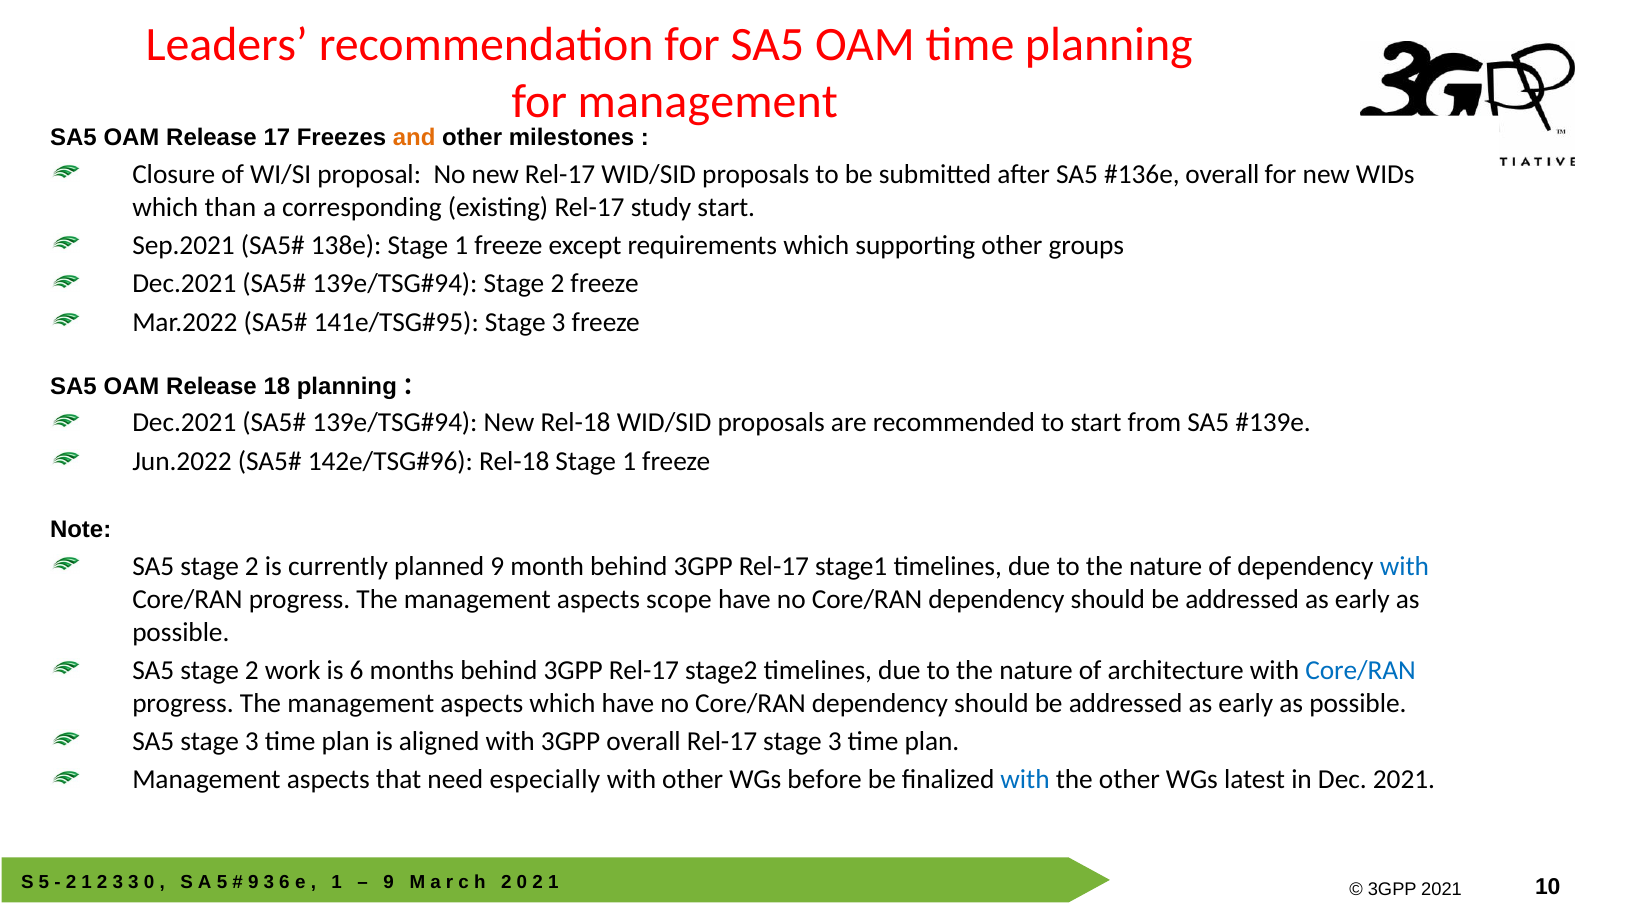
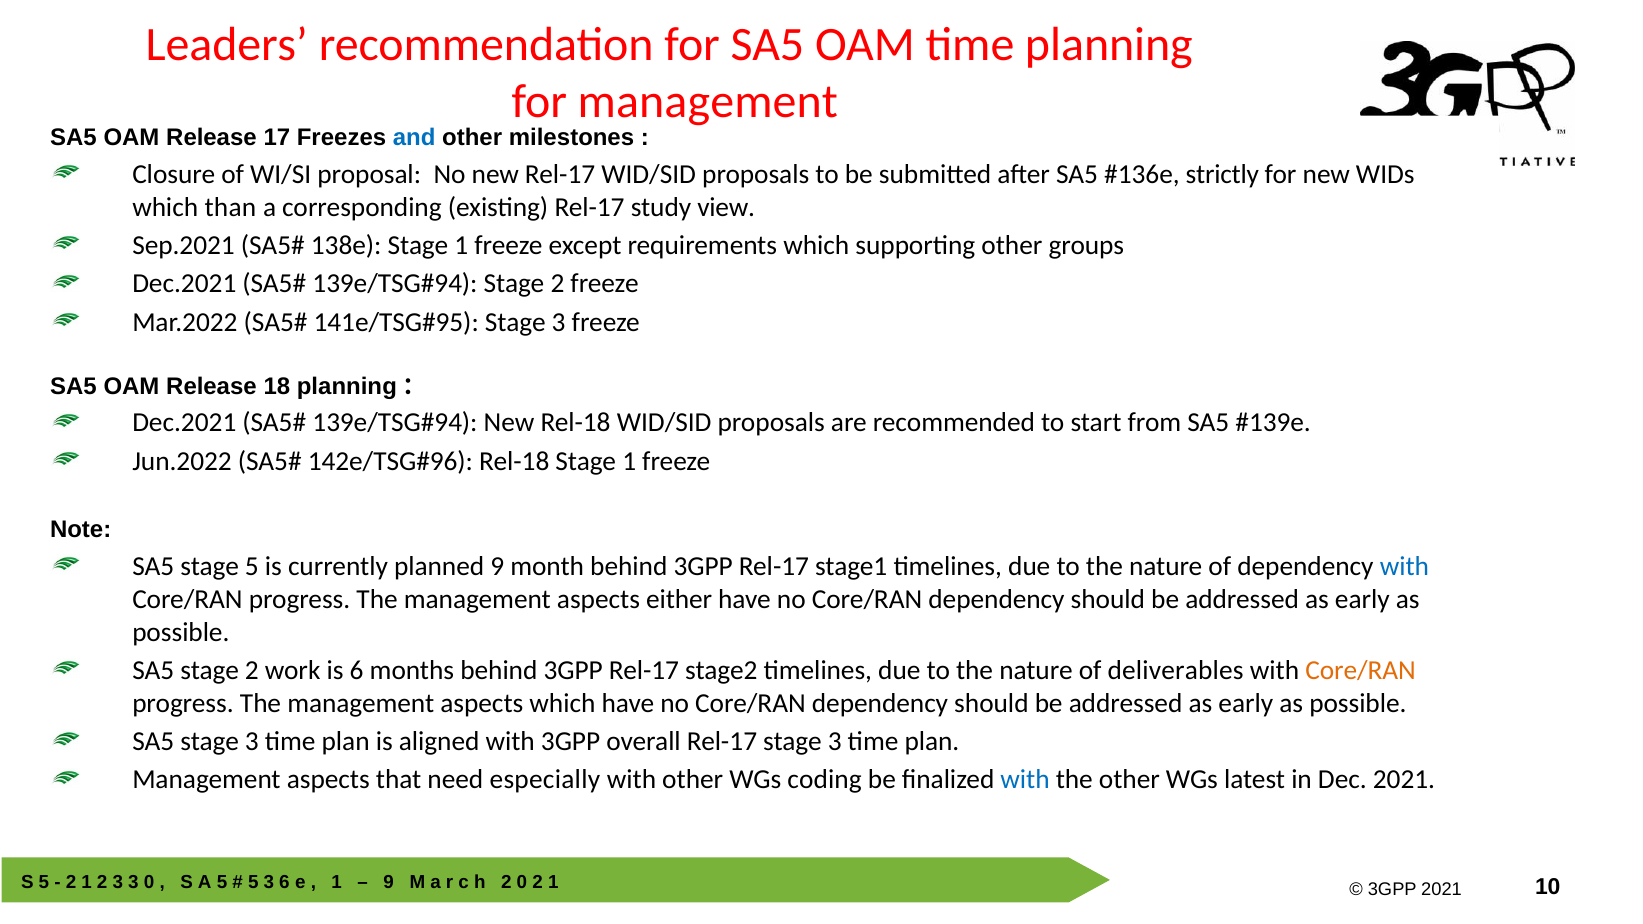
and colour: orange -> blue
overall at (1222, 174): overall -> strictly
study start: start -> view
2 at (252, 566): 2 -> 5
scope: scope -> either
architecture: architecture -> deliverables
Core/RAN at (1361, 670) colour: blue -> orange
before: before -> coding
9 at (253, 882): 9 -> 5
